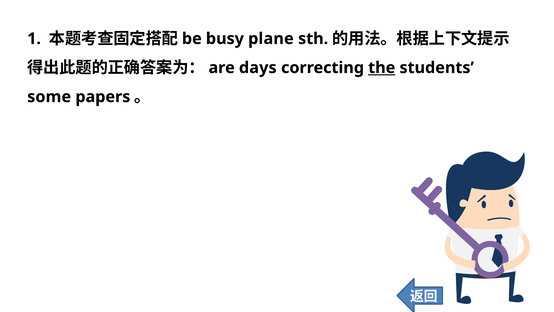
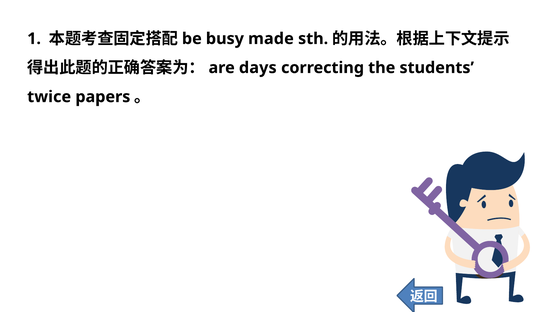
plane: plane -> made
the underline: present -> none
some: some -> twice
